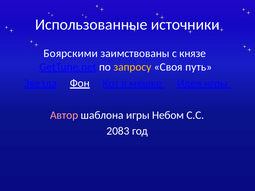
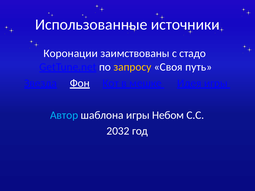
Боярскими: Боярскими -> Коронации
князе: князе -> стадо
Автор colour: pink -> light blue
2083: 2083 -> 2032
